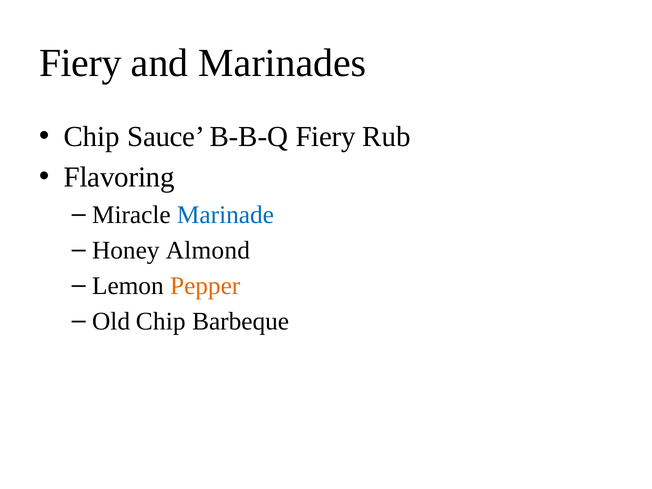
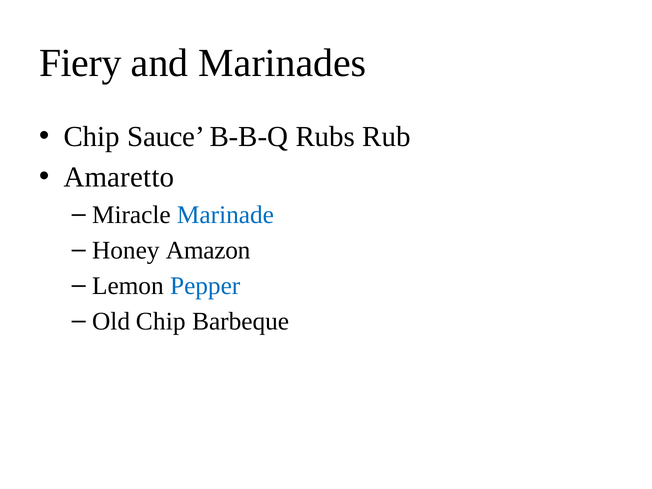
B-B-Q Fiery: Fiery -> Rubs
Flavoring: Flavoring -> Amaretto
Almond: Almond -> Amazon
Pepper colour: orange -> blue
